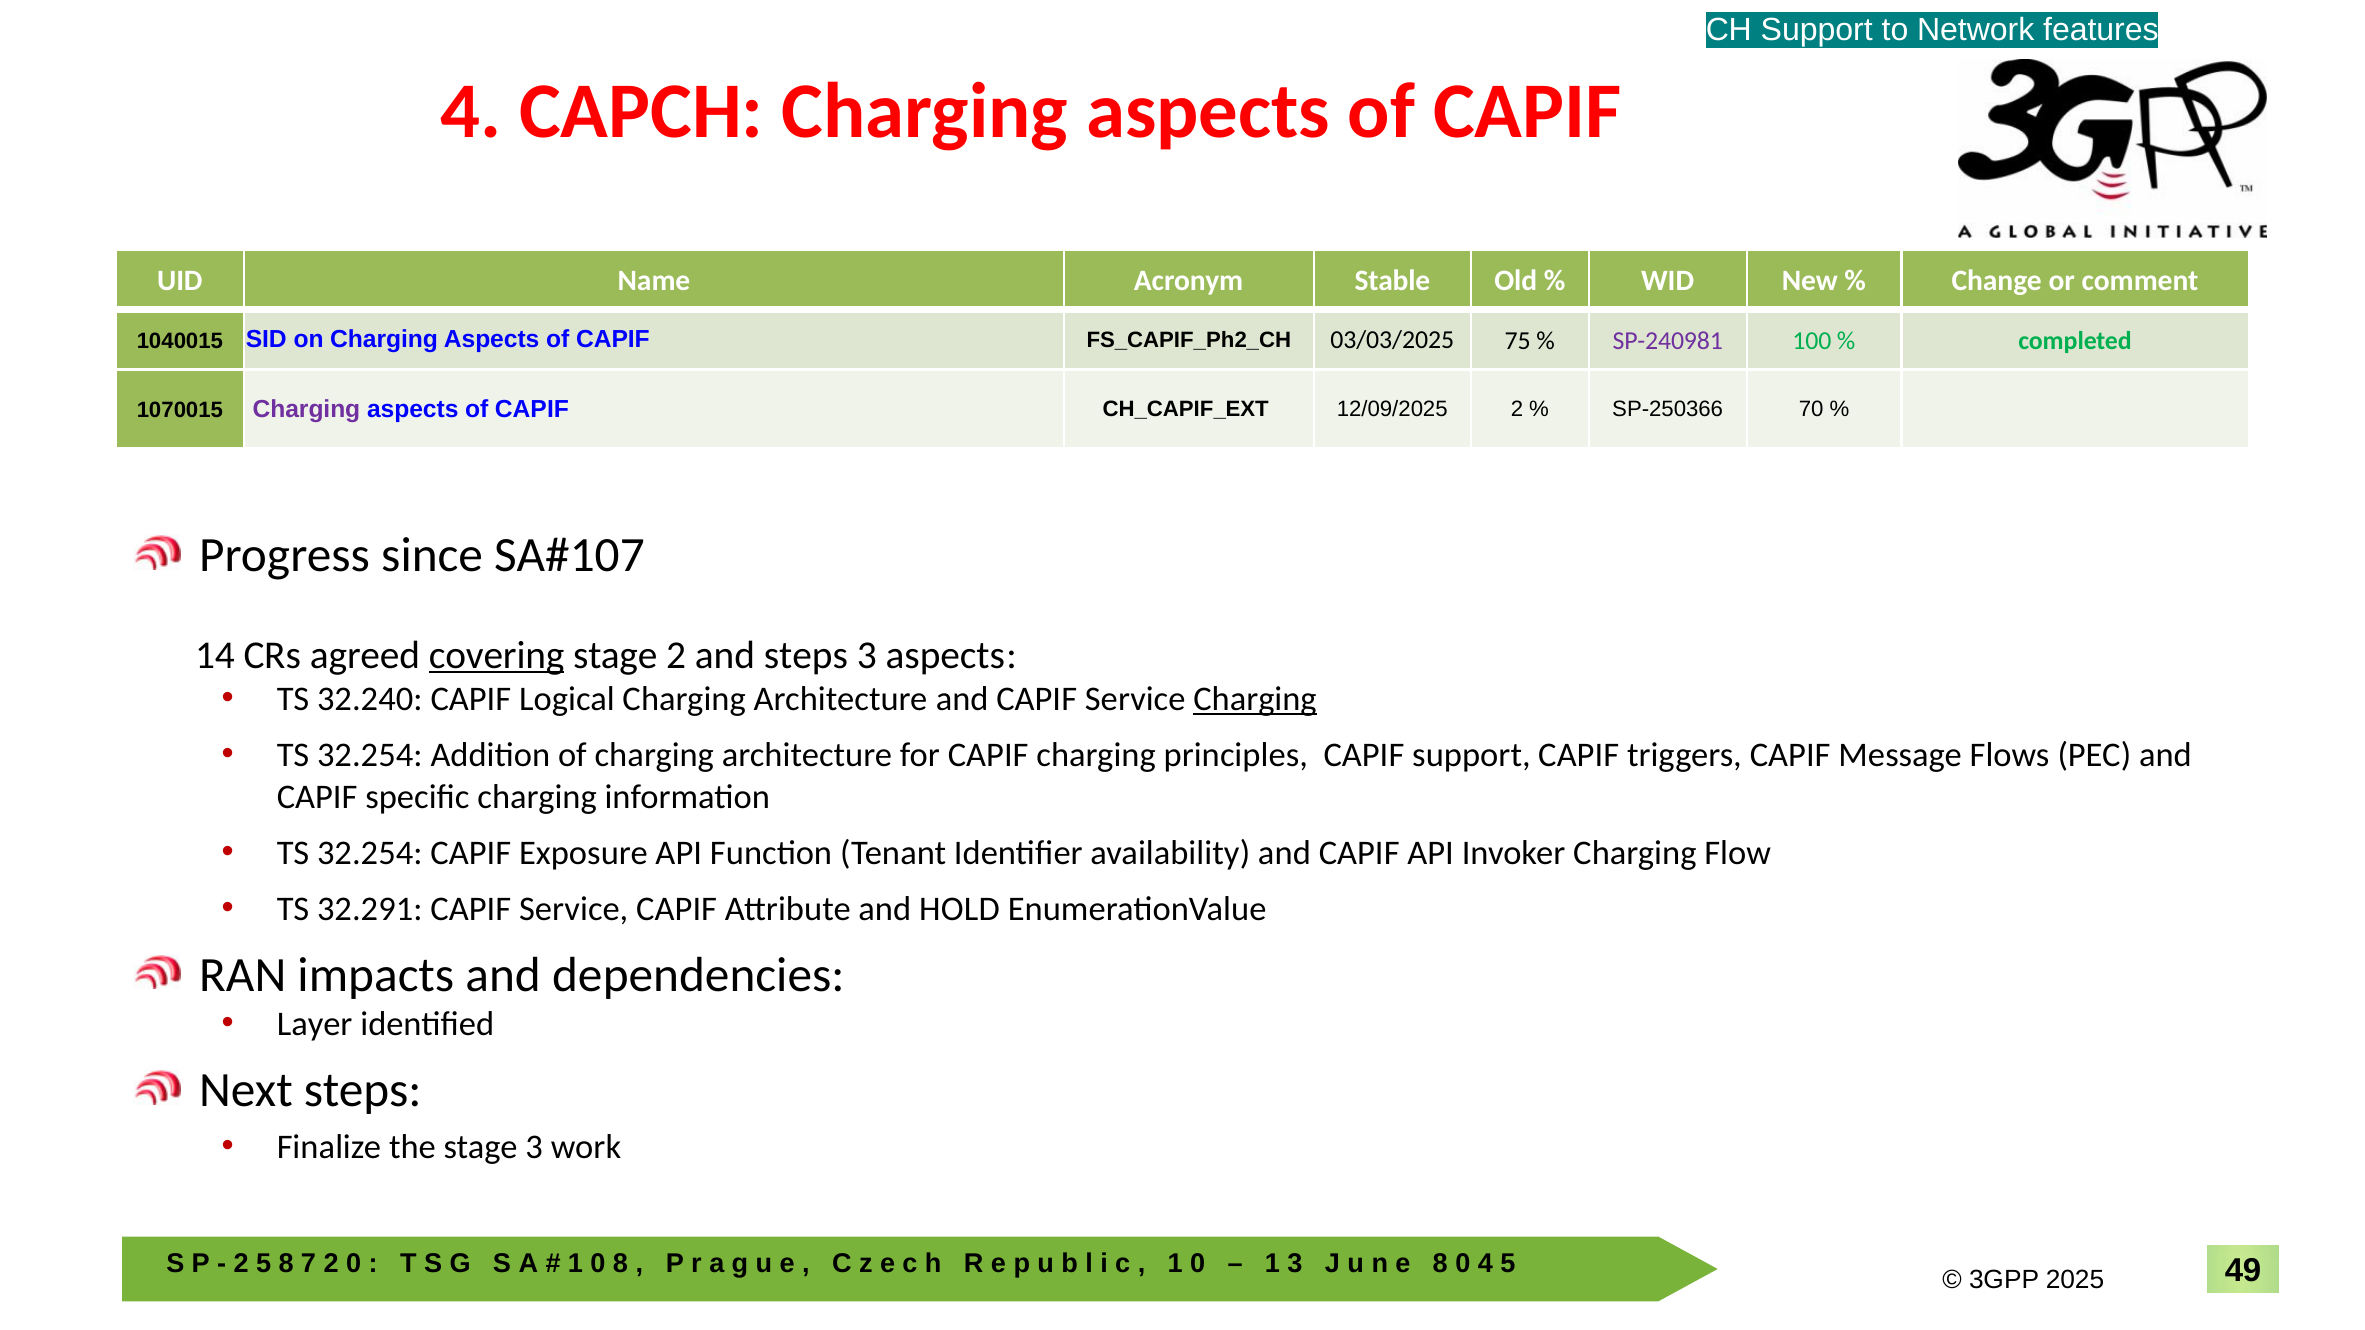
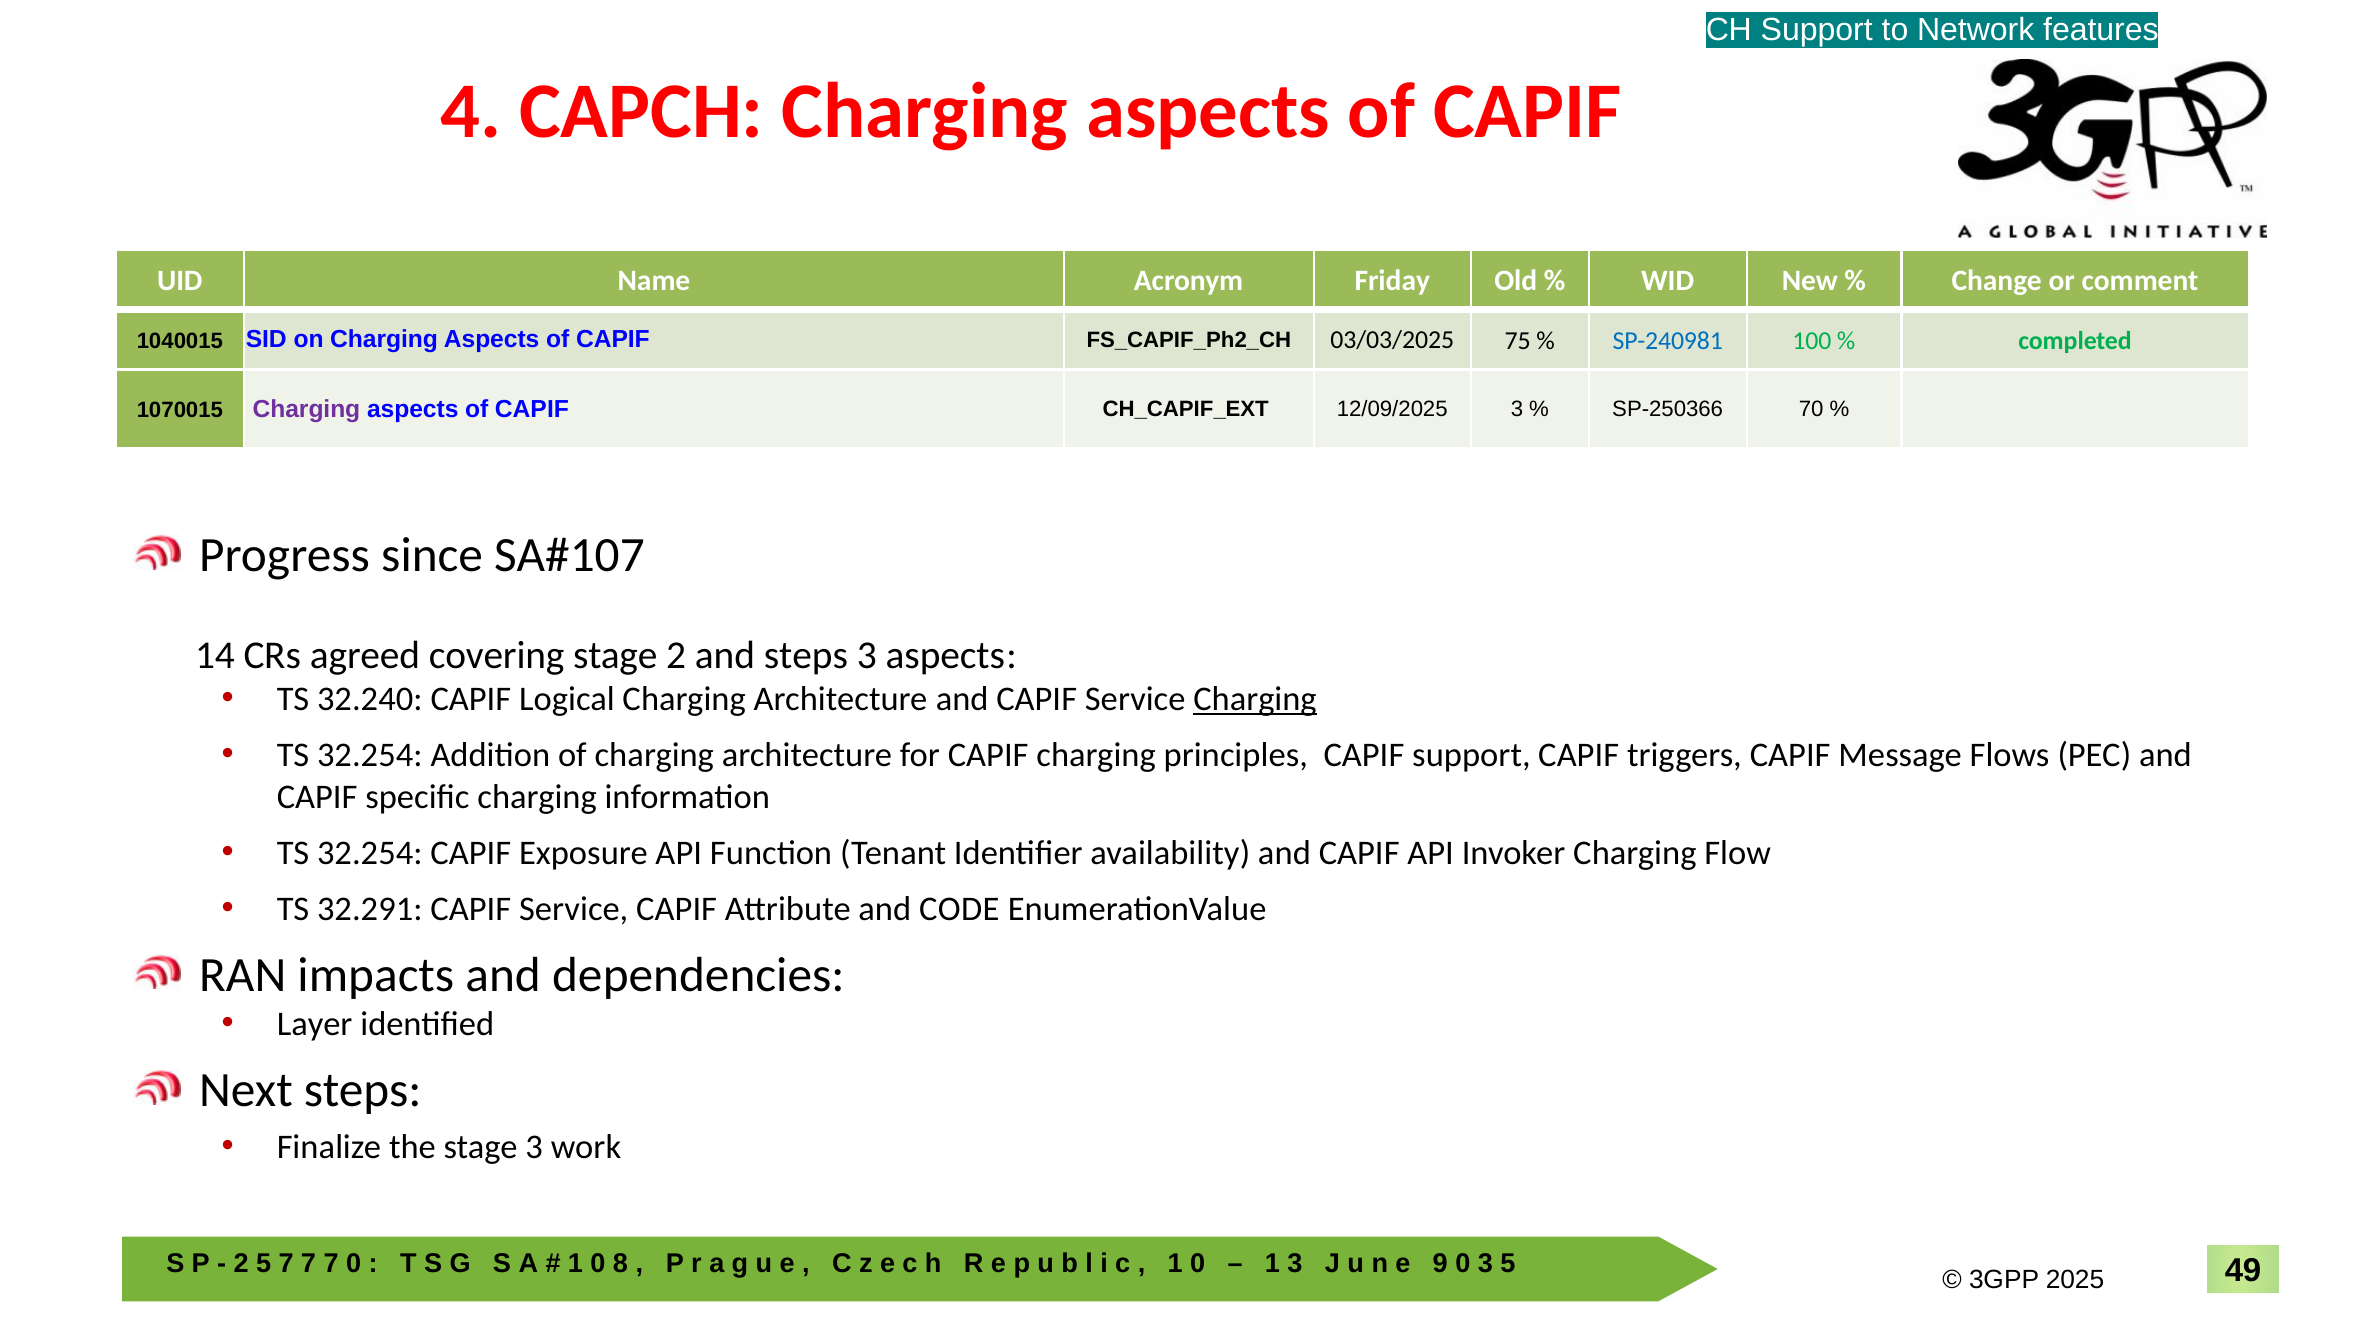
Stable: Stable -> Friday
SP-240981 colour: purple -> blue
12/09/2025 2: 2 -> 3
covering underline: present -> none
HOLD: HOLD -> CODE
8 at (286, 1263): 8 -> 7
2 at (331, 1263): 2 -> 7
8 at (1440, 1263): 8 -> 9
0 4: 4 -> 3
